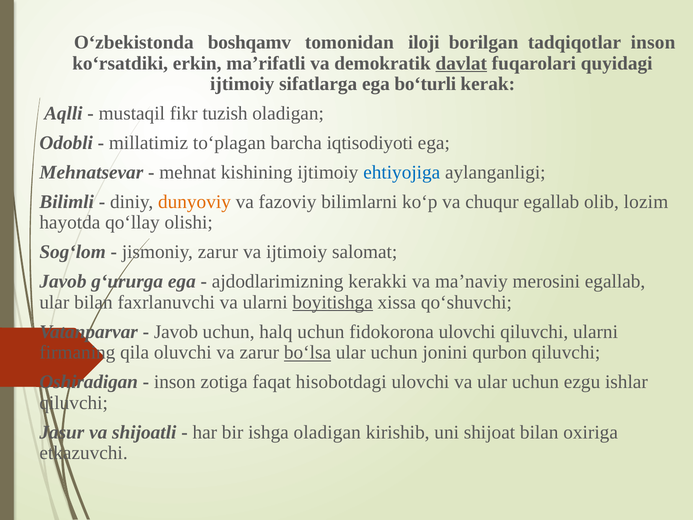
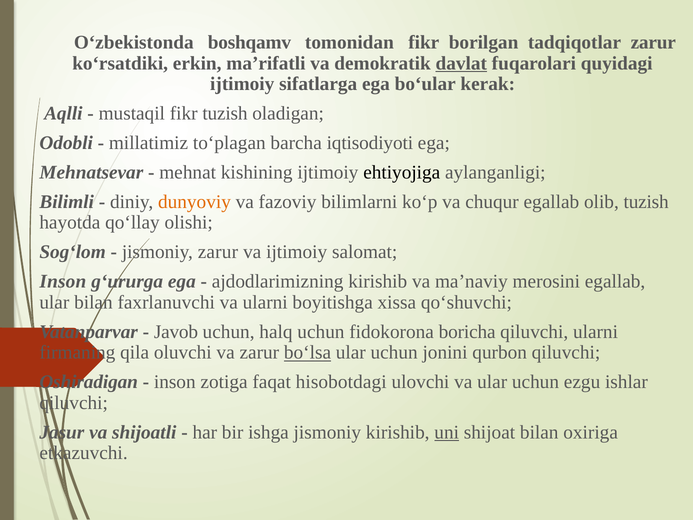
tomonidan iloji: iloji -> fikr
tadqiqotlar inson: inson -> zarur
bo‘turli: bo‘turli -> bo‘ular
ehtiyojiga colour: blue -> black
olib lozim: lozim -> tuzish
Javob at (63, 281): Javob -> Inson
ajdodlarimizning kerakki: kerakki -> kirishib
boyitishga underline: present -> none
fidokorona ulovchi: ulovchi -> boricha
ishga oladigan: oladigan -> jismoniy
uni underline: none -> present
